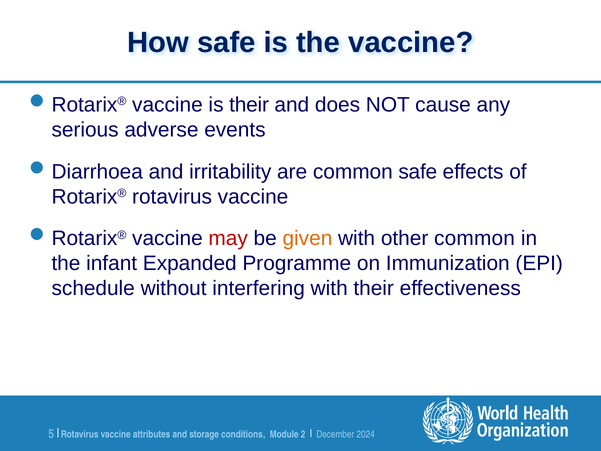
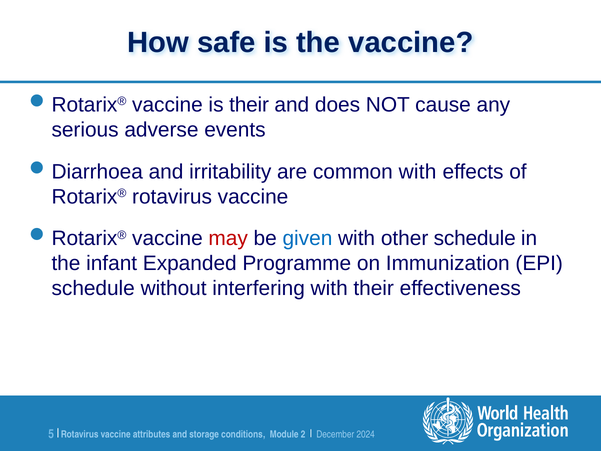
common safe: safe -> with
given colour: orange -> blue
other common: common -> schedule
